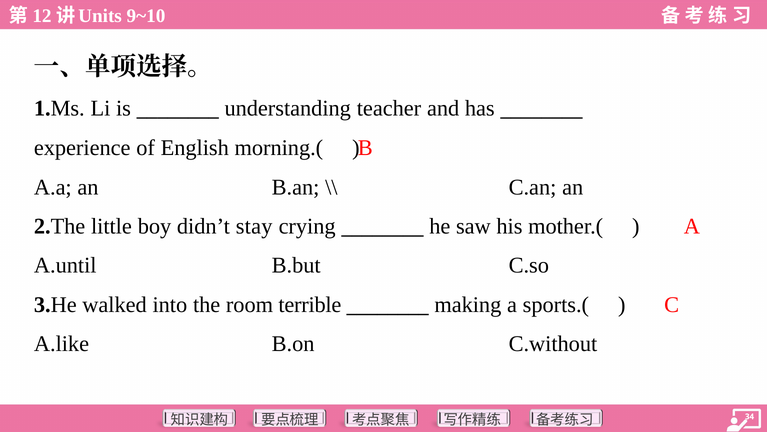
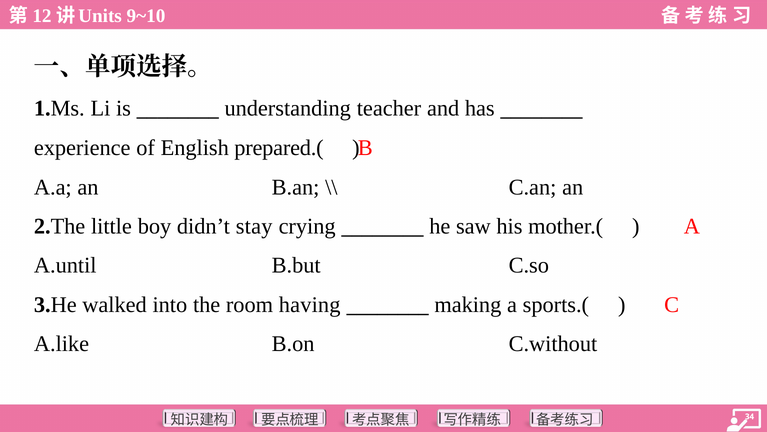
morning.(: morning.( -> prepared.(
terrible: terrible -> having
